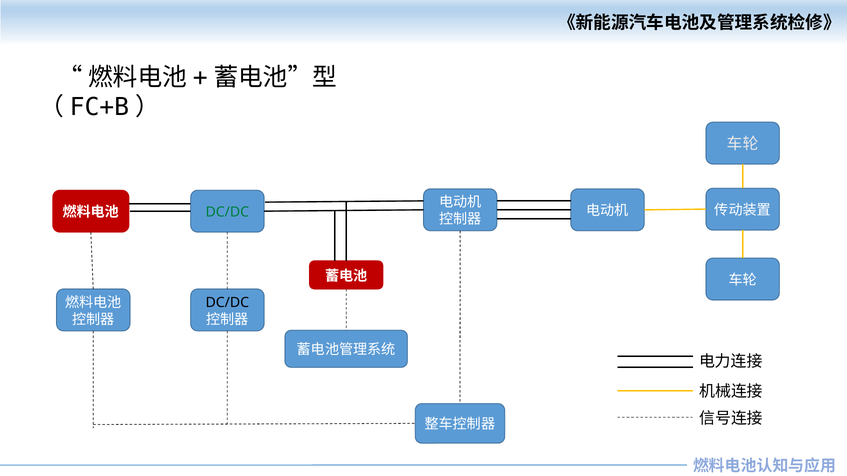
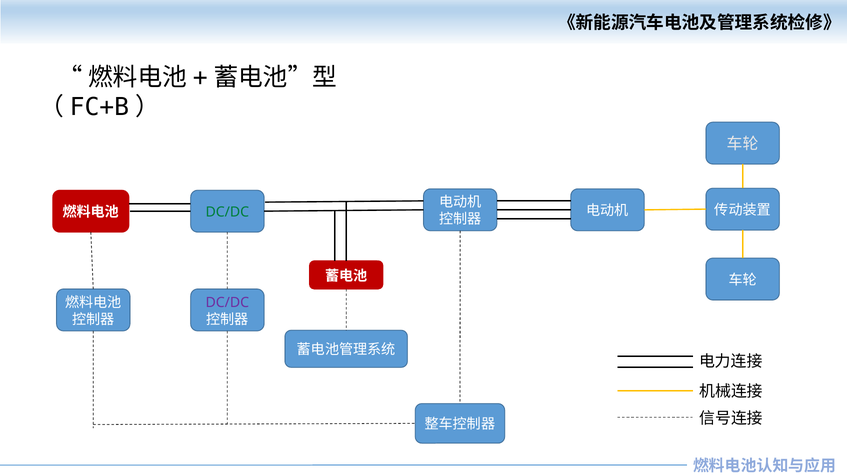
DC/DC at (227, 303) colour: black -> purple
